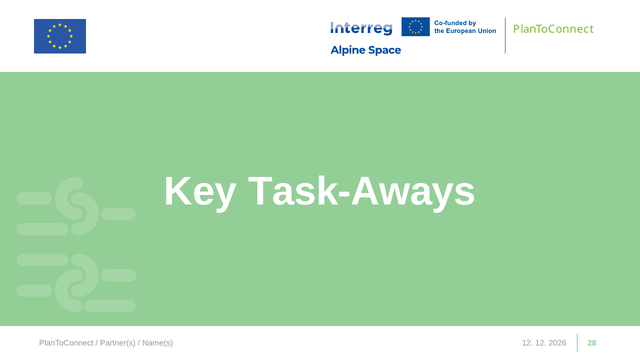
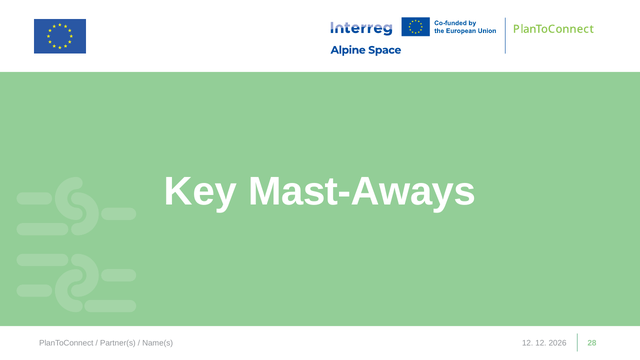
Task-Aways: Task-Aways -> Mast-Aways
